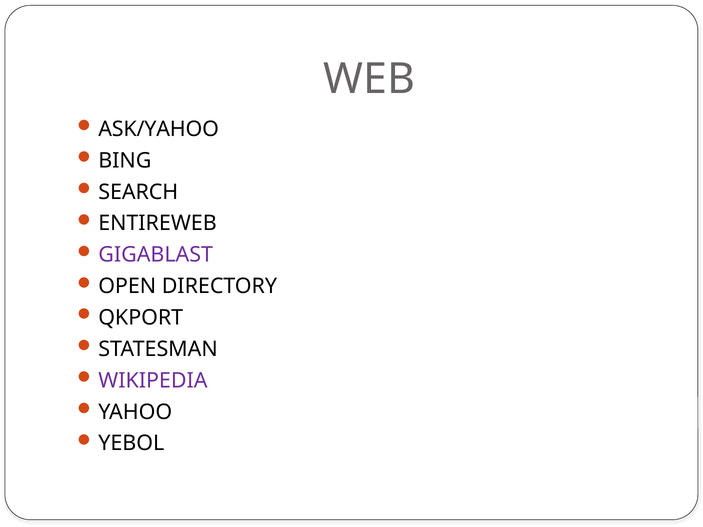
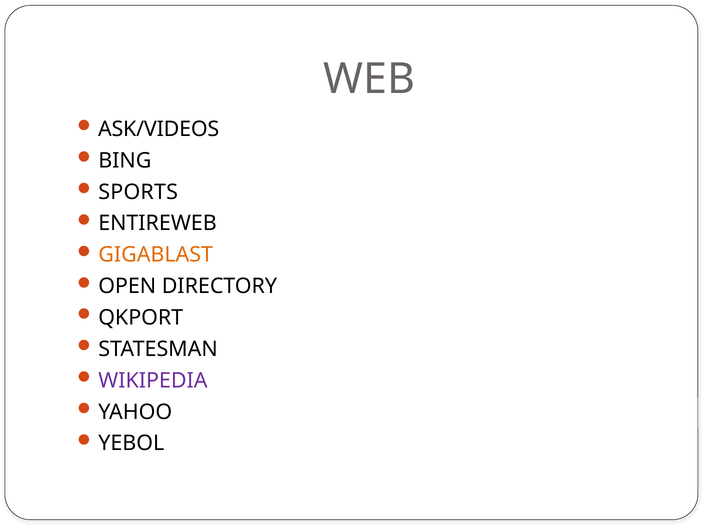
ASK/YAHOO: ASK/YAHOO -> ASK/VIDEOS
SEARCH: SEARCH -> SPORTS
GIGABLAST colour: purple -> orange
